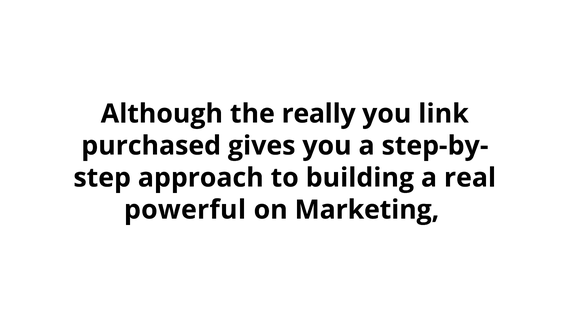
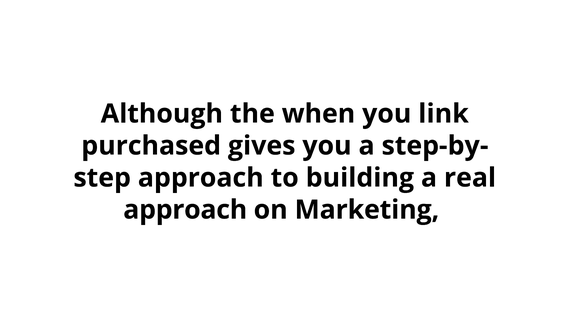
really: really -> when
powerful at (185, 210): powerful -> approach
